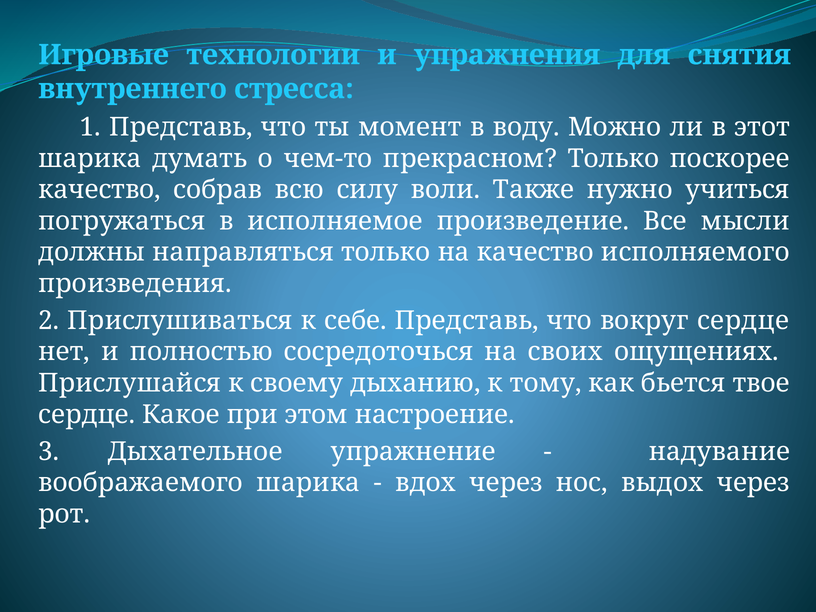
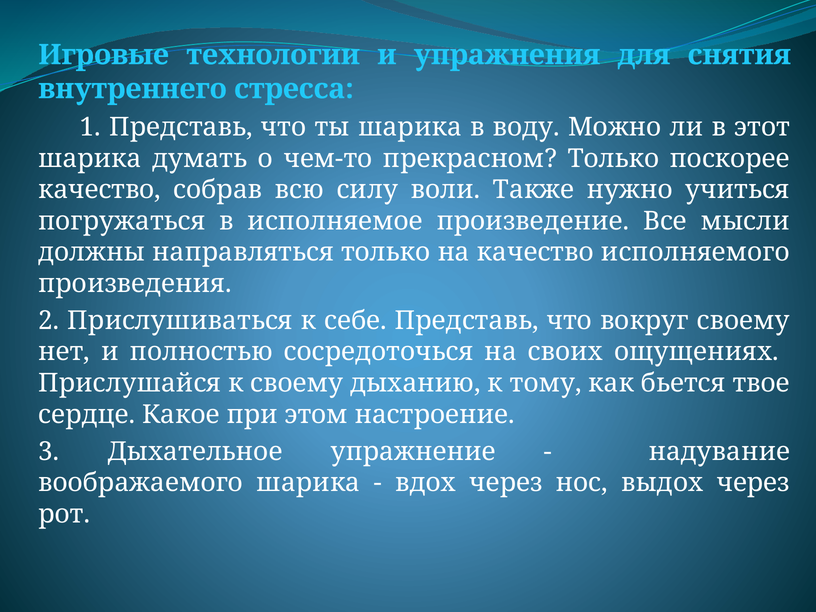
ты момент: момент -> шарика
вокруг сердце: сердце -> своему
